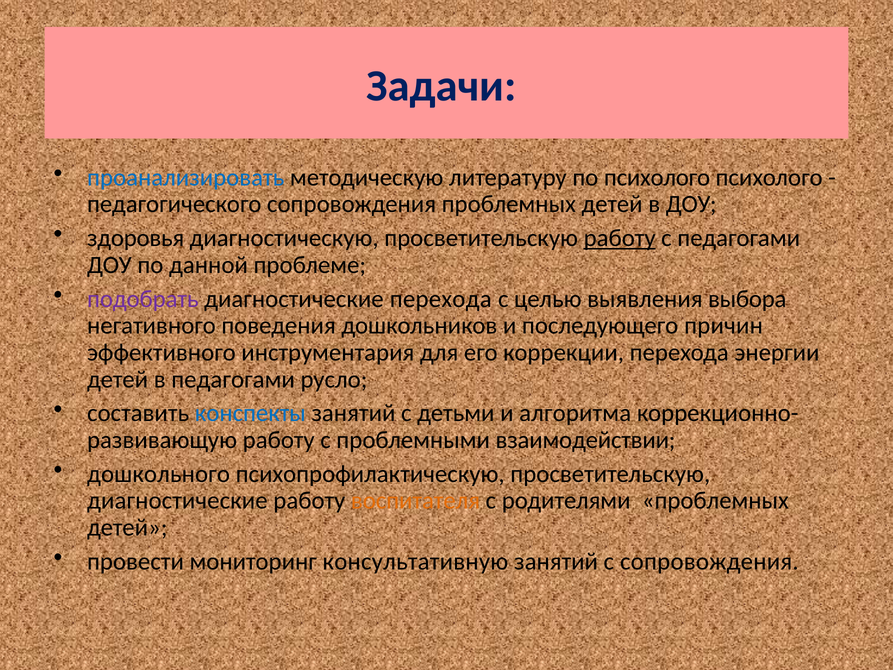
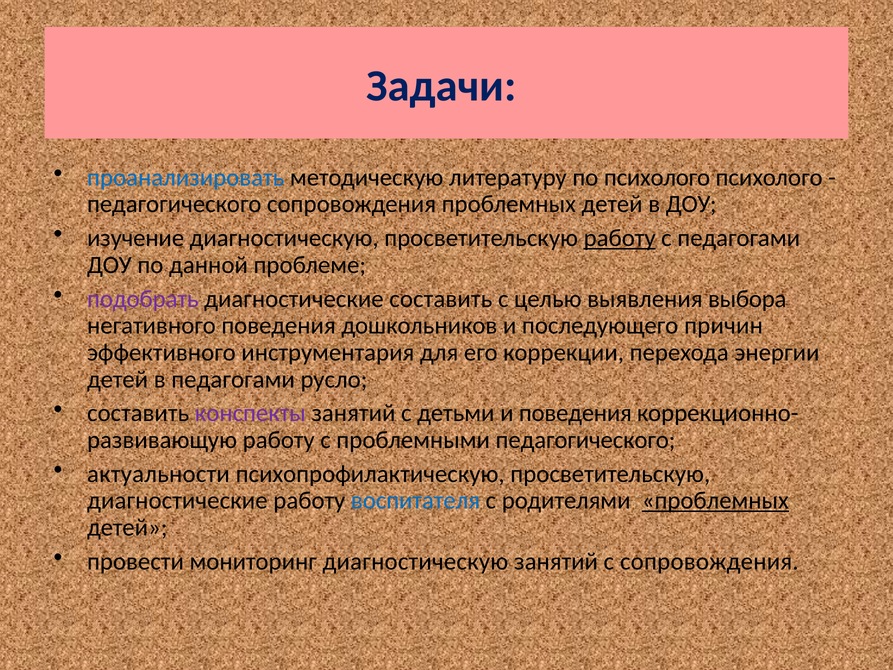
здоровья: здоровья -> изучение
диагностические перехода: перехода -> составить
конспекты colour: blue -> purple
и алгоритма: алгоритма -> поведения
проблемными взаимодействии: взаимодействии -> педагогического
дошкольного: дошкольного -> актуальности
воспитателя colour: orange -> blue
проблемных at (715, 501) underline: none -> present
мониторинг консультативную: консультативную -> диагностическую
